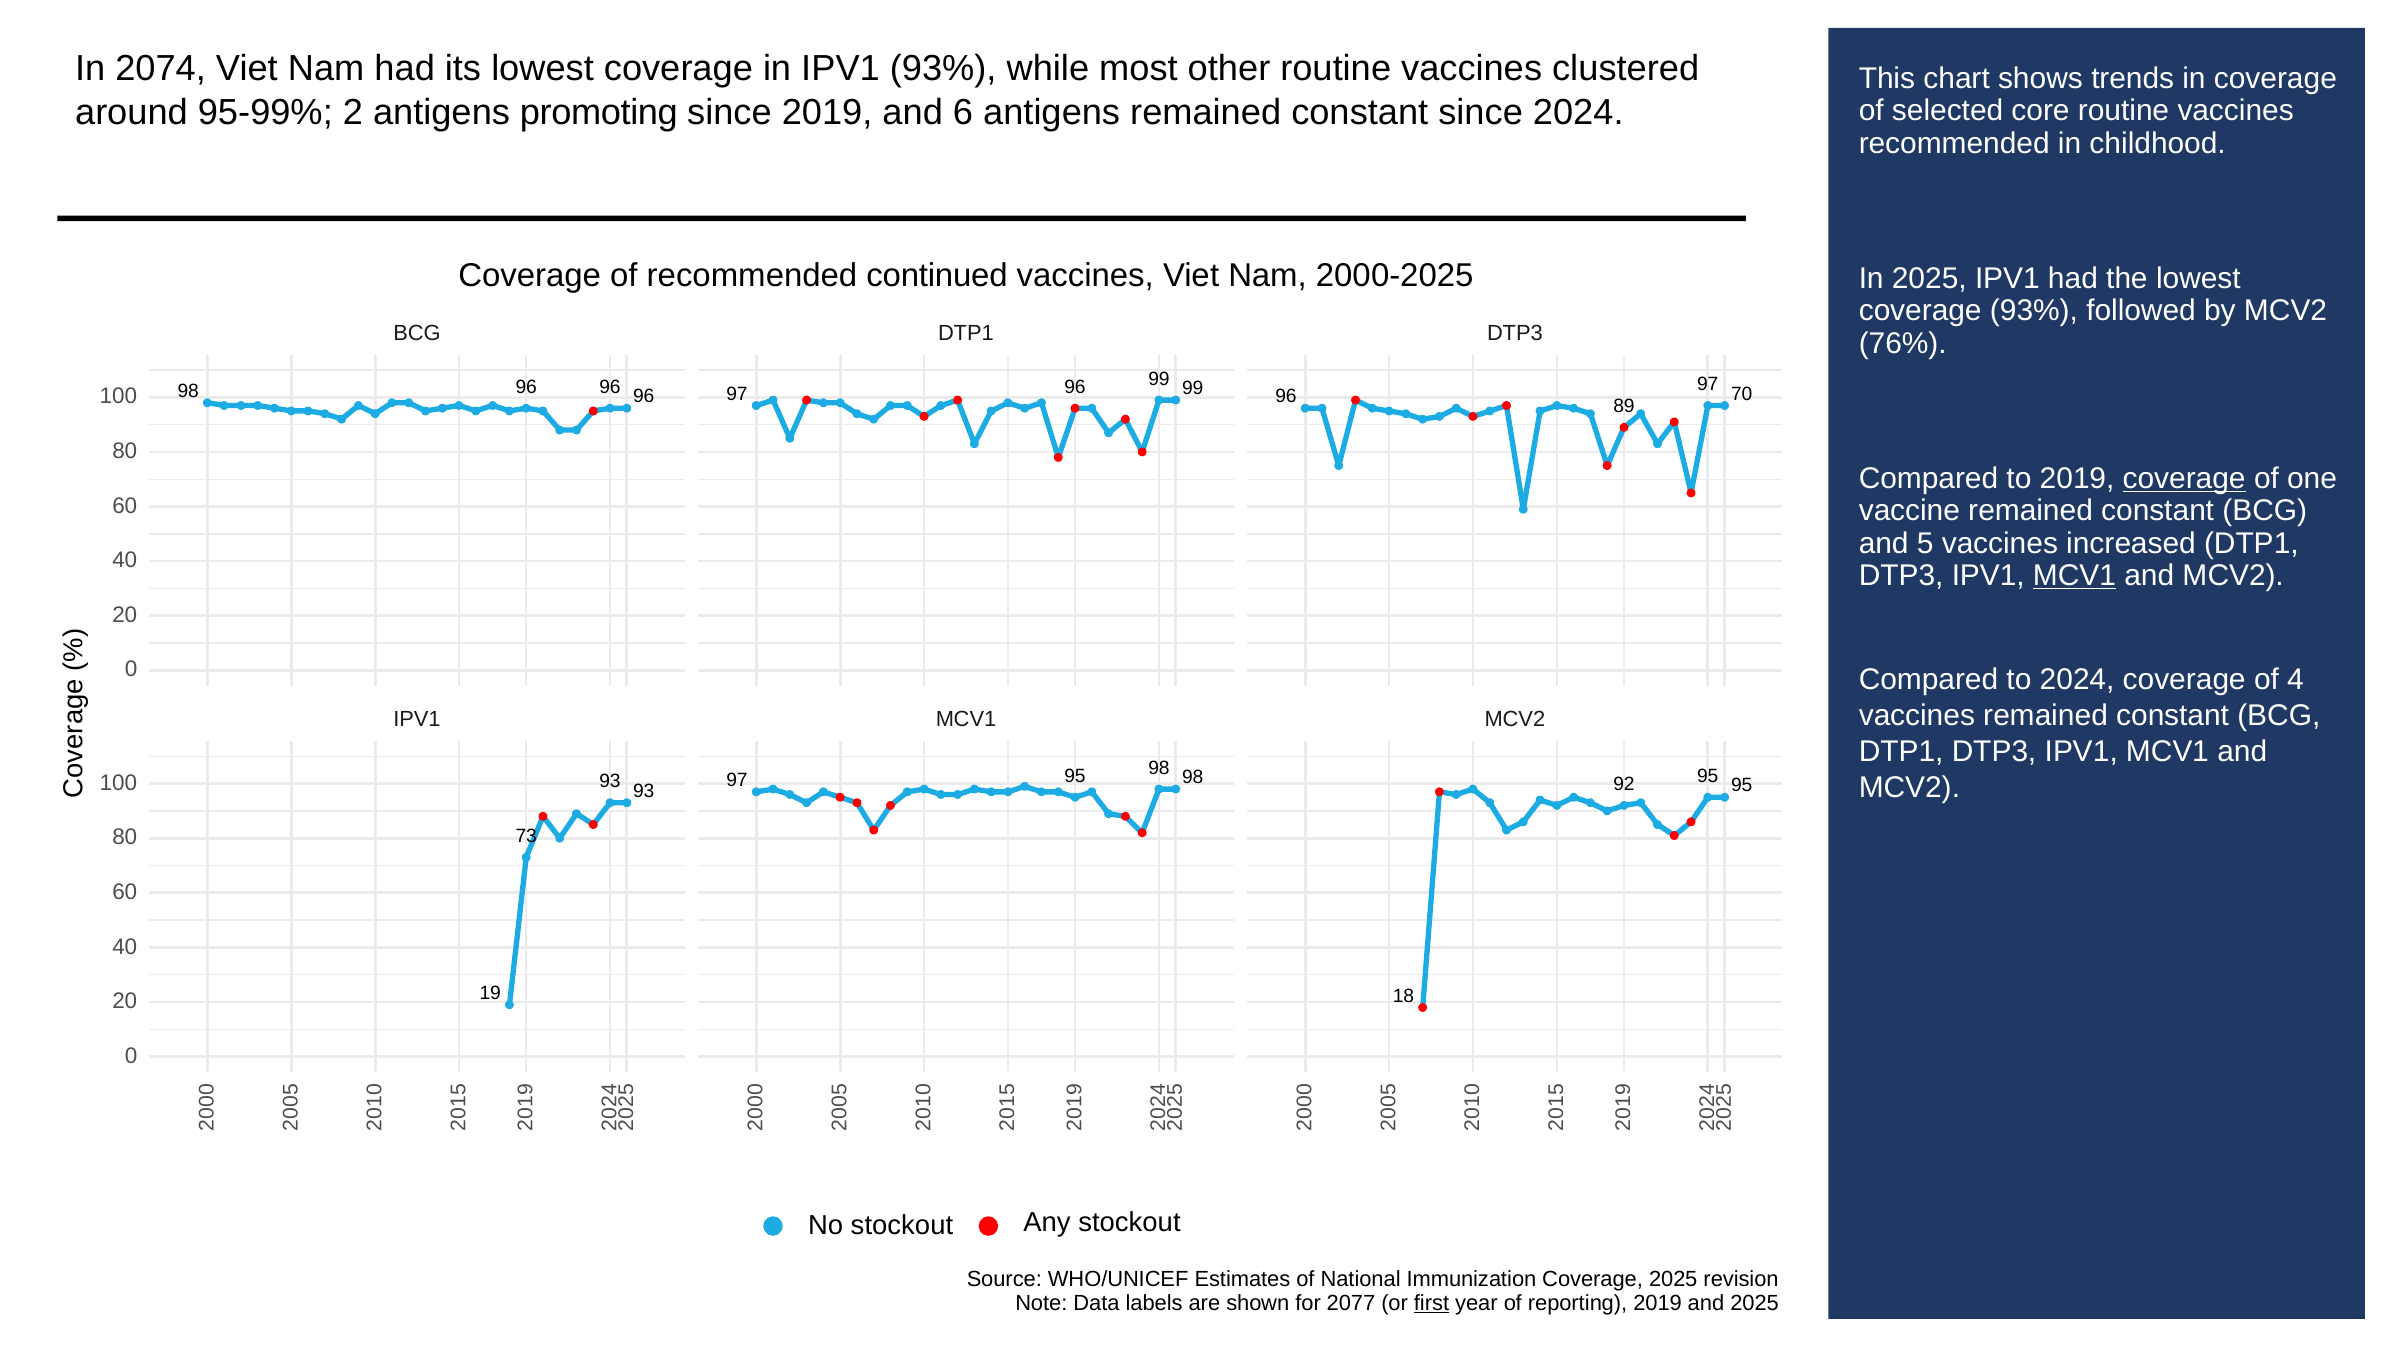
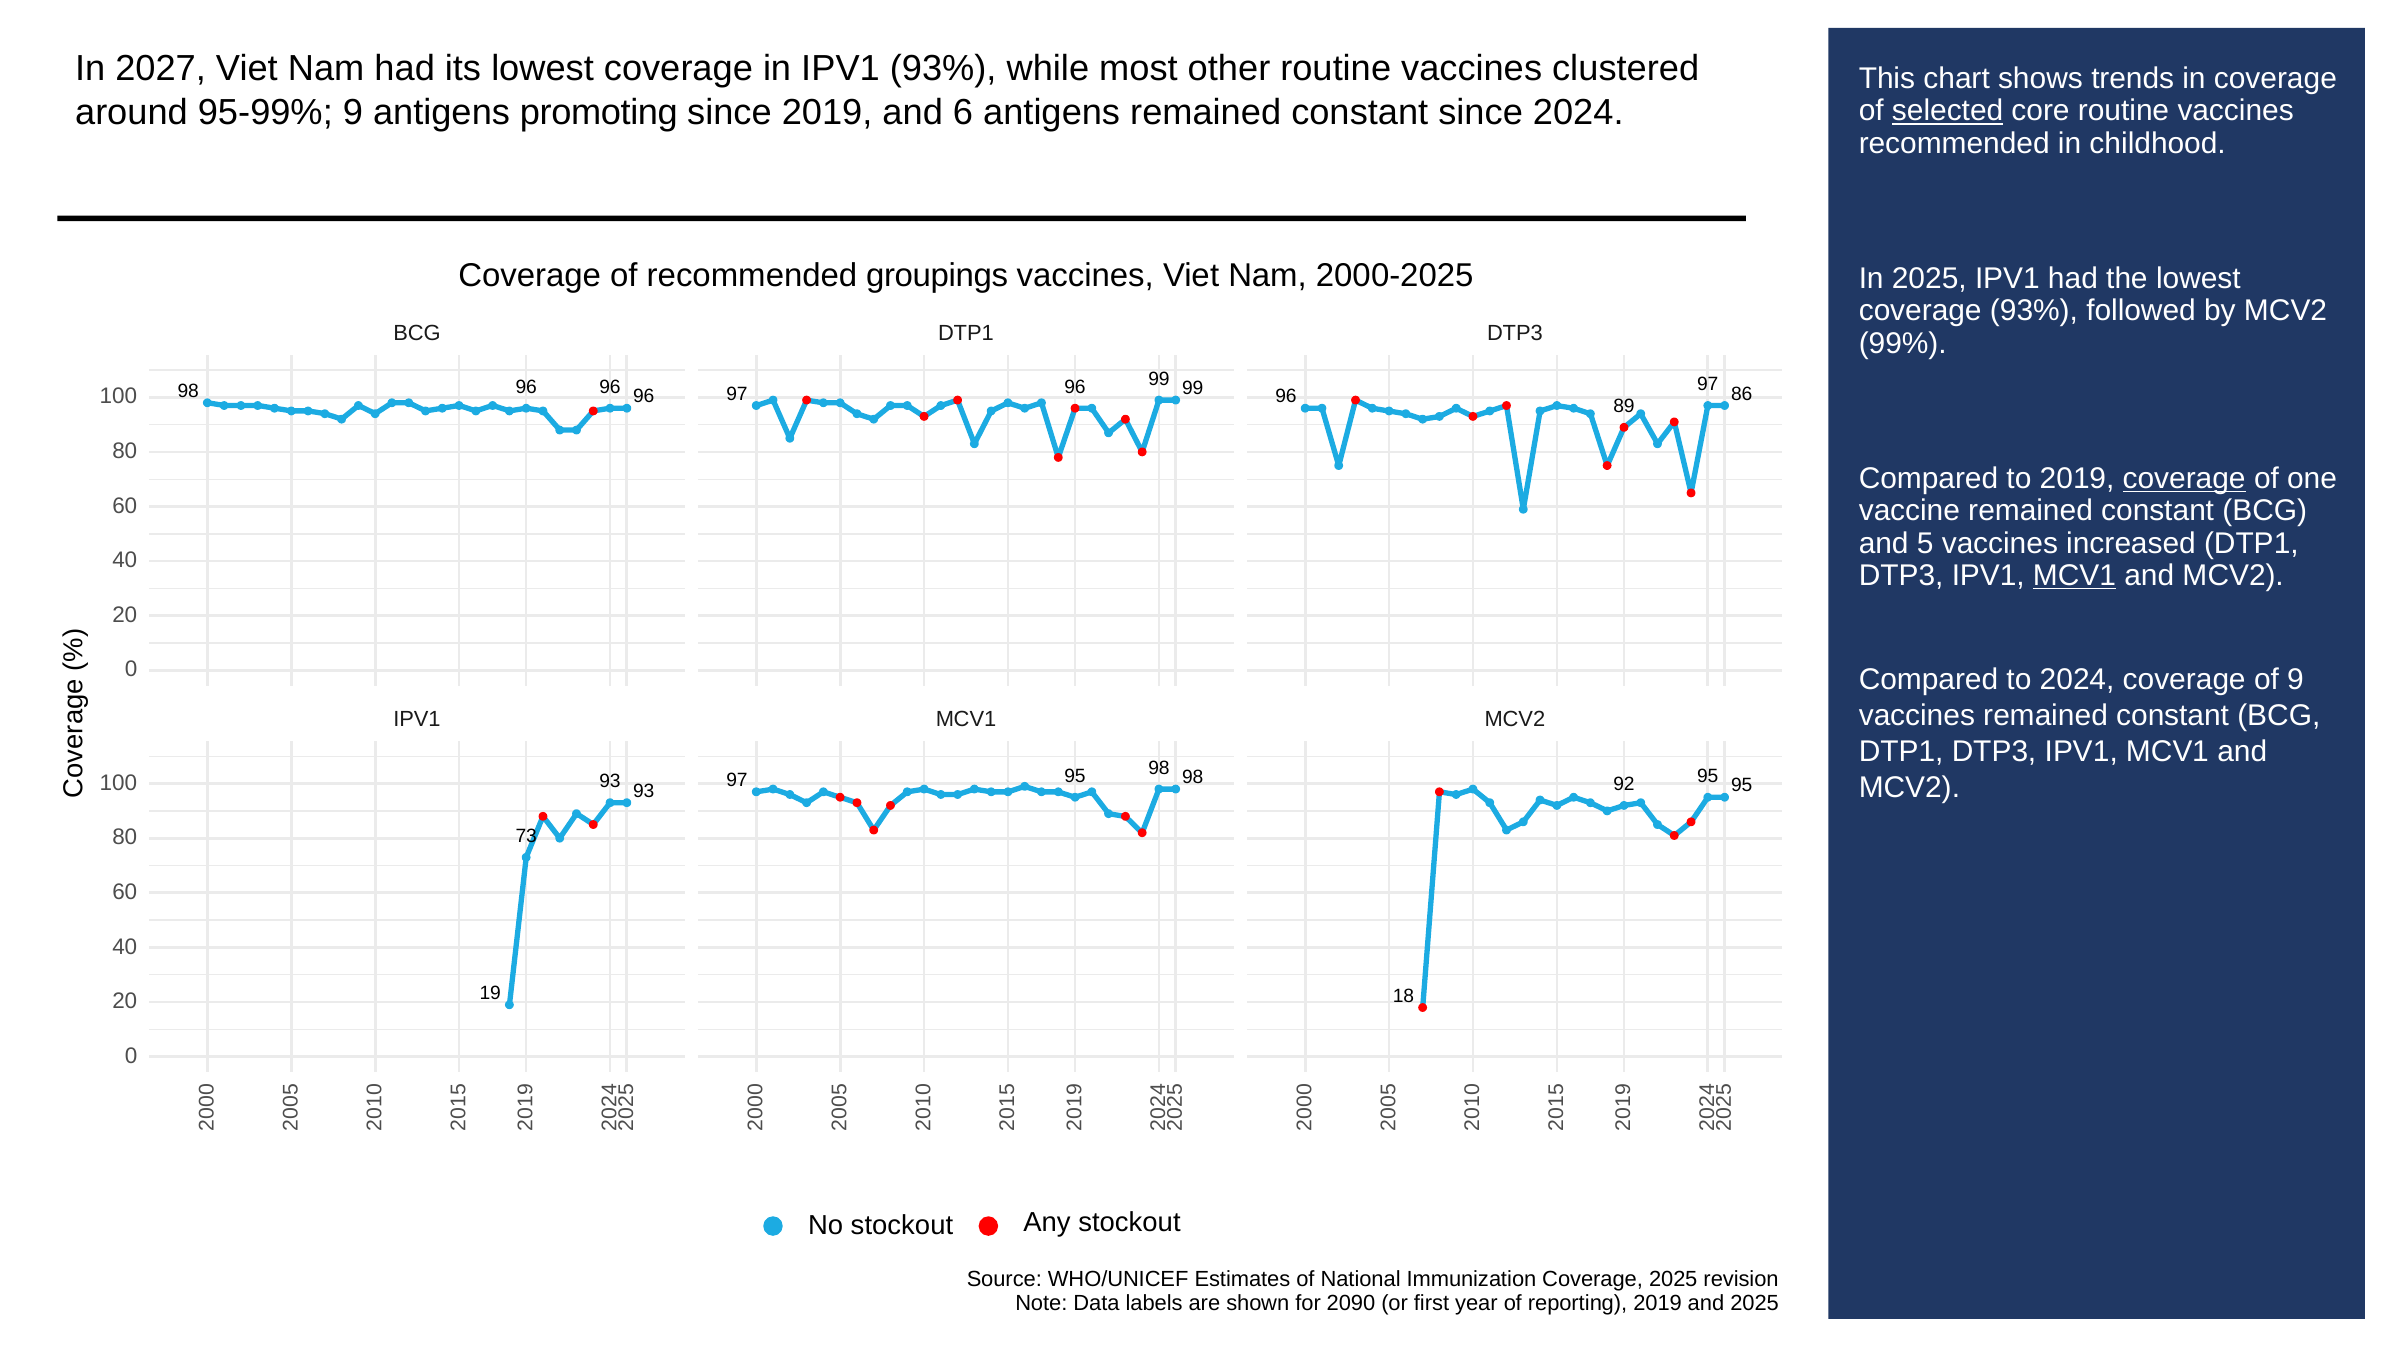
2074: 2074 -> 2027
95-99% 2: 2 -> 9
selected underline: none -> present
continued: continued -> groupings
76%: 76% -> 99%
70: 70 -> 86
of 4: 4 -> 9
2077: 2077 -> 2090
first underline: present -> none
